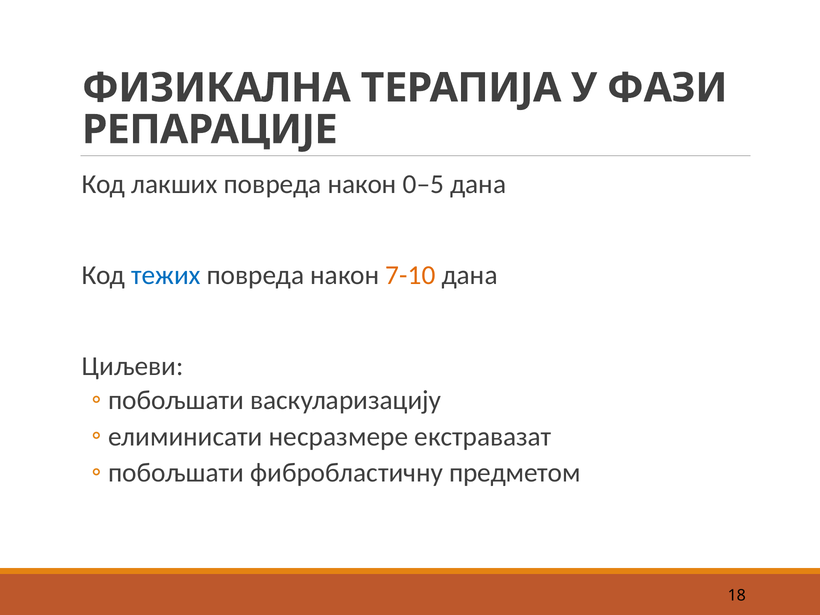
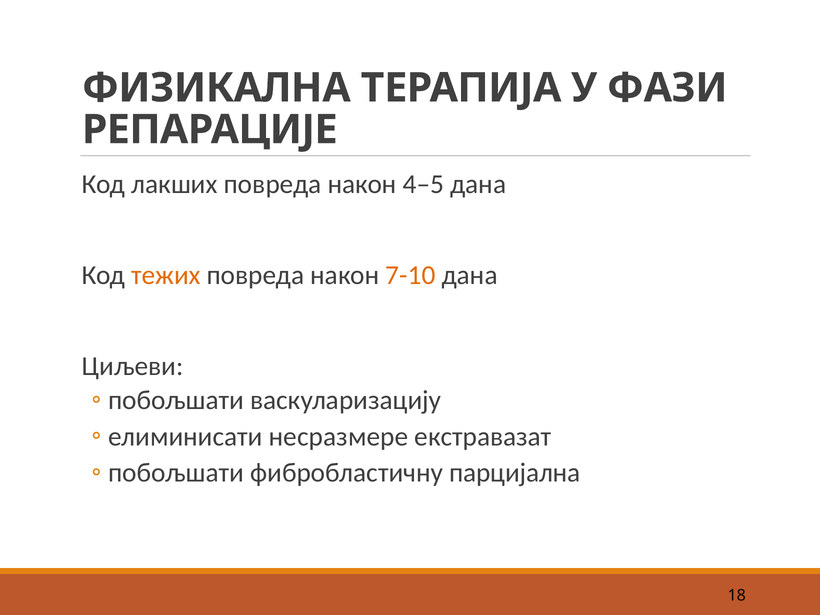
0–5: 0–5 -> 4–5
тежих colour: blue -> orange
предметом: предметом -> парцијална
